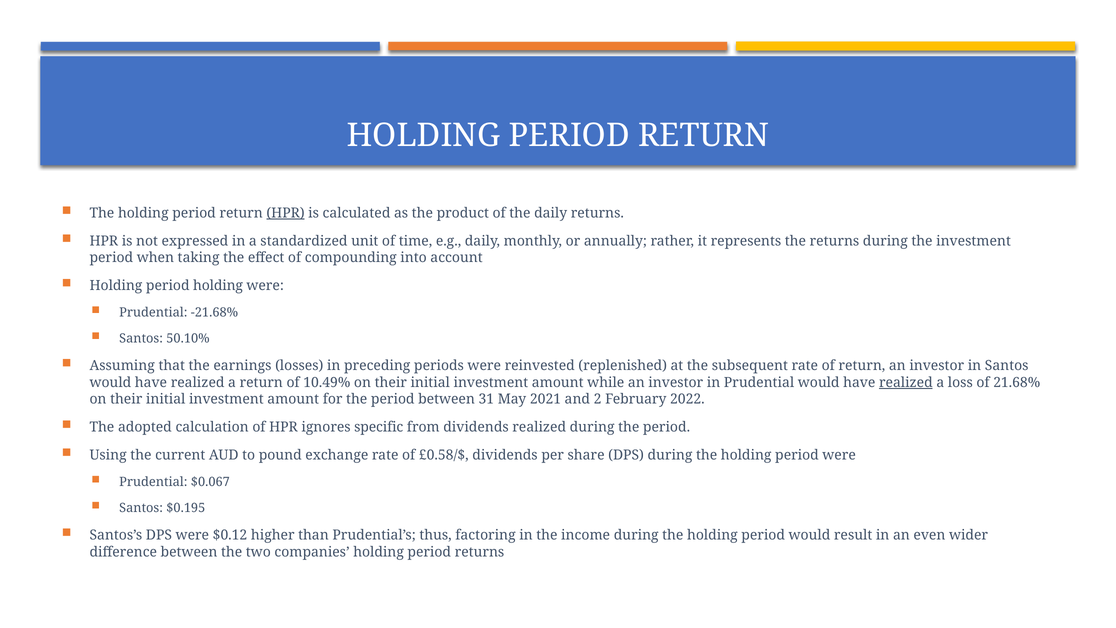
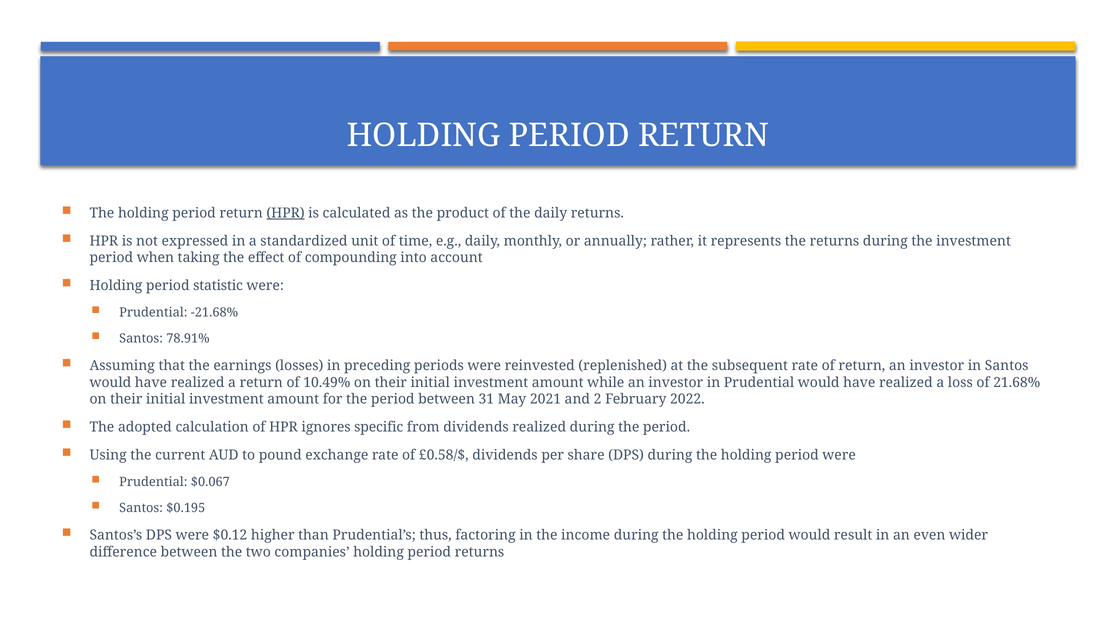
period holding: holding -> statistic
50.10%: 50.10% -> 78.91%
realized at (906, 382) underline: present -> none
